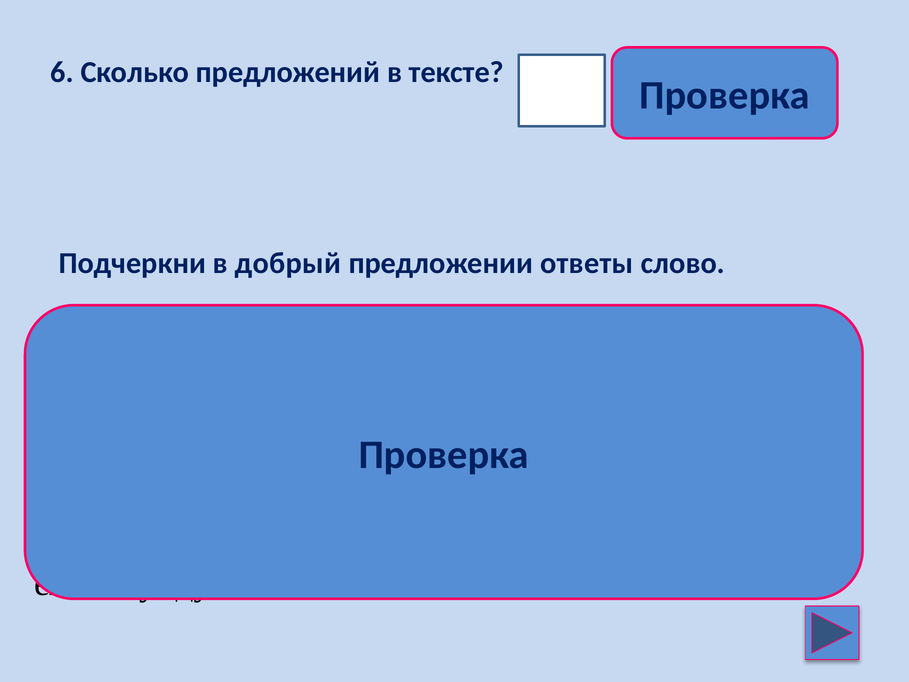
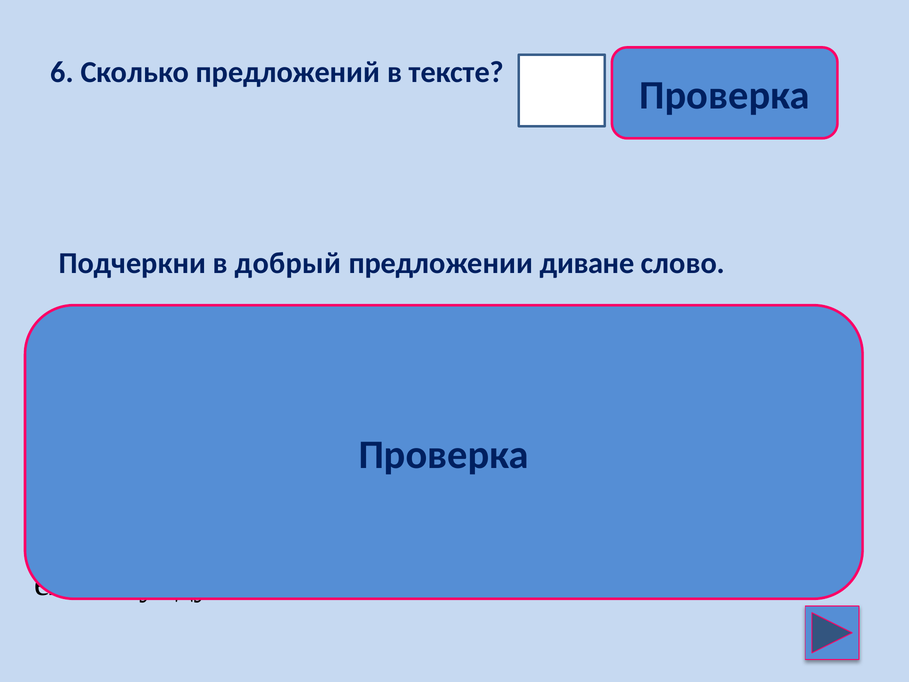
предложении ответы: ответы -> диване
